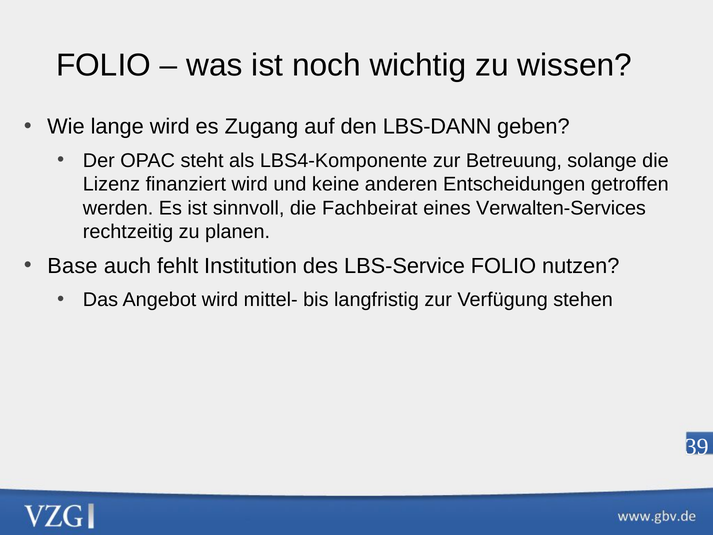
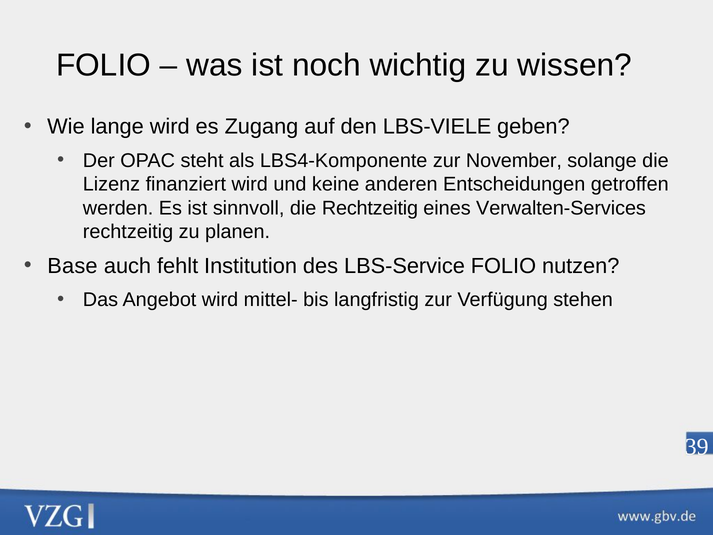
LBS-DANN: LBS-DANN -> LBS-VIELE
Betreuung: Betreuung -> November
die Fachbeirat: Fachbeirat -> Rechtzeitig
